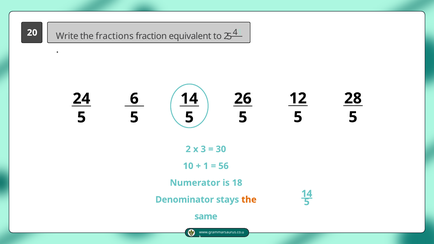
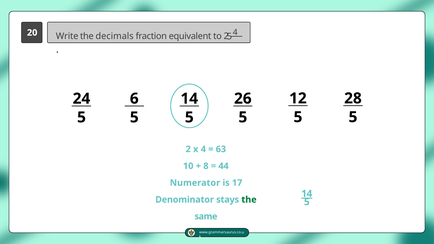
fractions: fractions -> decimals
3: 3 -> 4
30: 30 -> 63
1: 1 -> 8
56: 56 -> 44
18: 18 -> 17
the at (249, 200) colour: orange -> green
